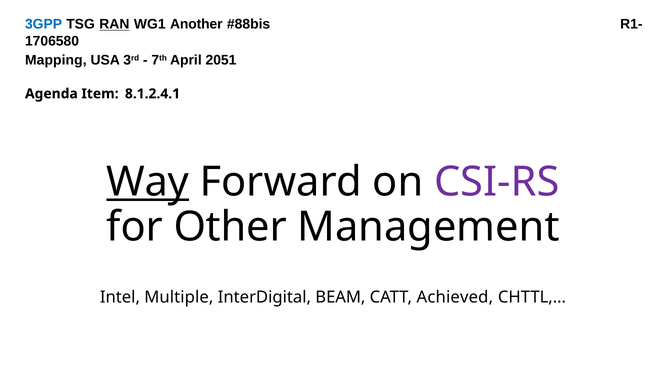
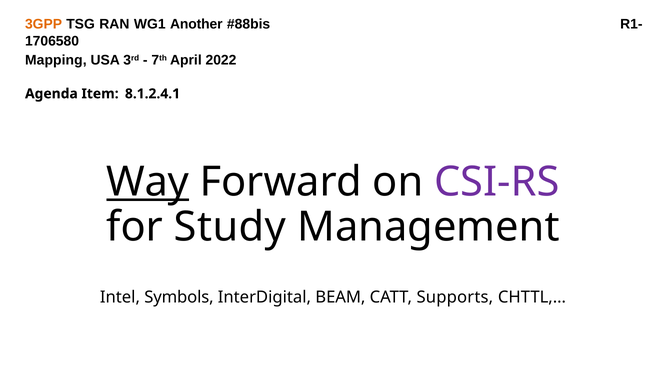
3GPP colour: blue -> orange
RAN underline: present -> none
2051: 2051 -> 2022
Other: Other -> Study
Multiple: Multiple -> Symbols
Achieved: Achieved -> Supports
